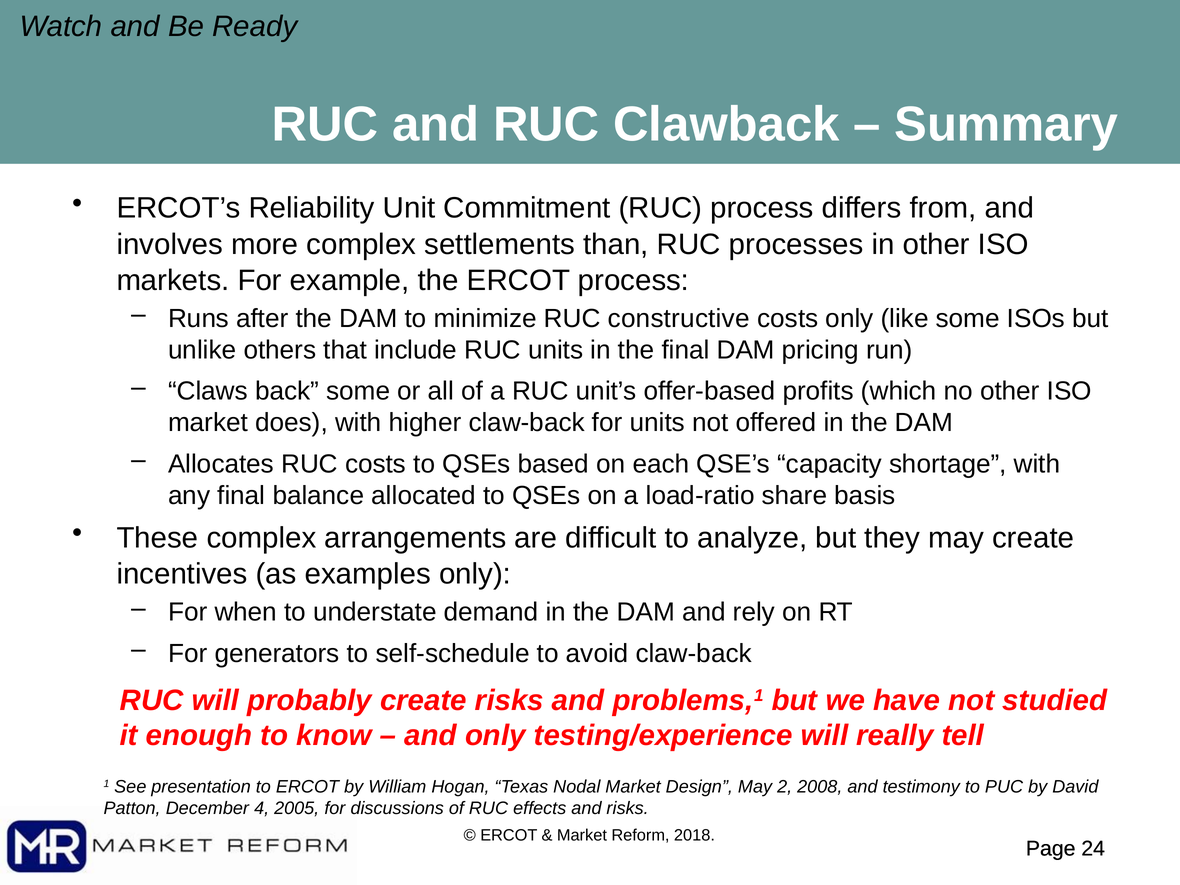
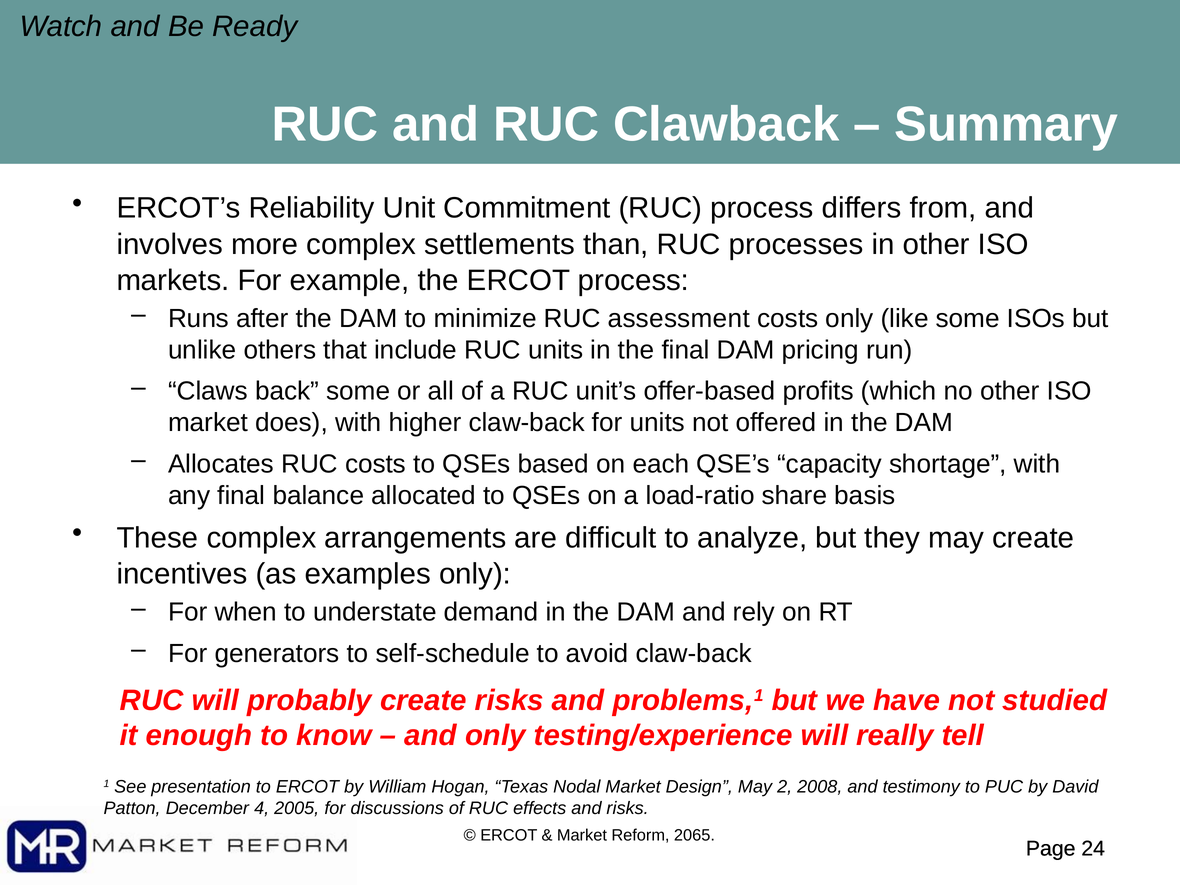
constructive: constructive -> assessment
2018: 2018 -> 2065
